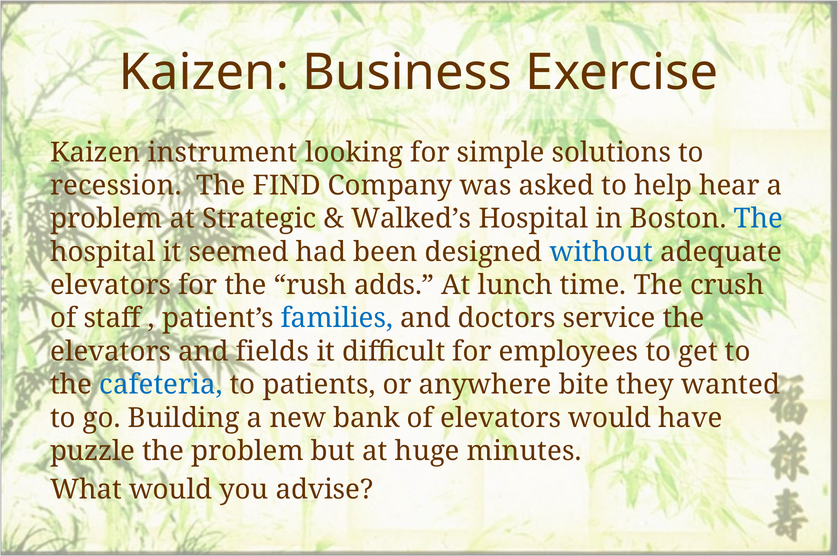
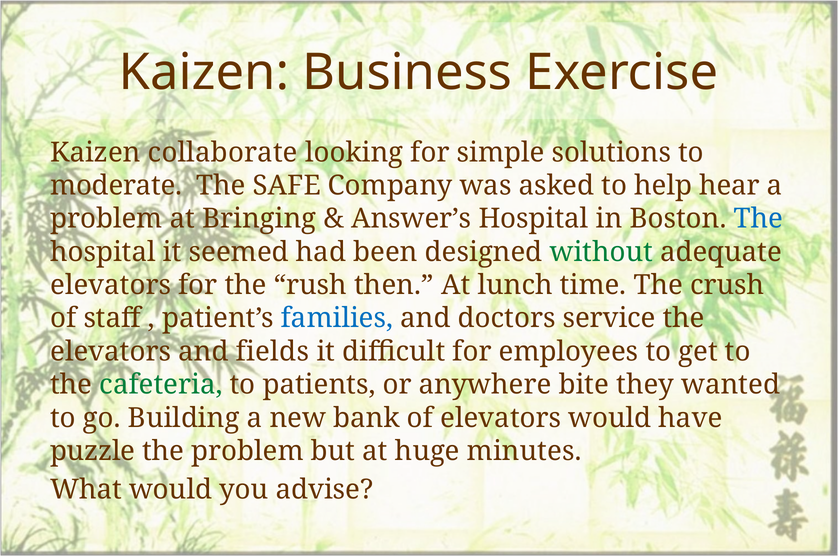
instrument: instrument -> collaborate
recession: recession -> moderate
FIND: FIND -> SAFE
Strategic: Strategic -> Bringing
Walked’s: Walked’s -> Answer’s
without colour: blue -> green
adds: adds -> then
cafeteria colour: blue -> green
